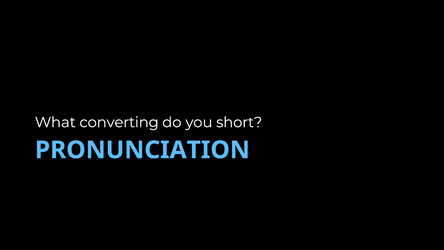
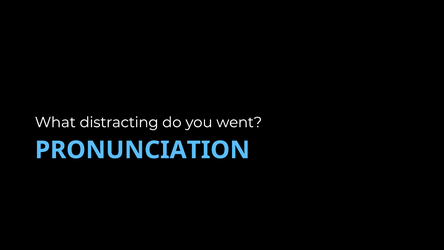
converting: converting -> distracting
short: short -> went
